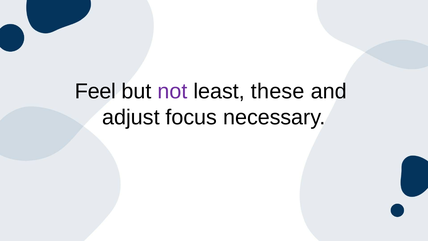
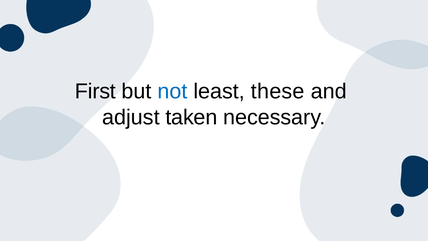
Feel: Feel -> First
not colour: purple -> blue
focus: focus -> taken
